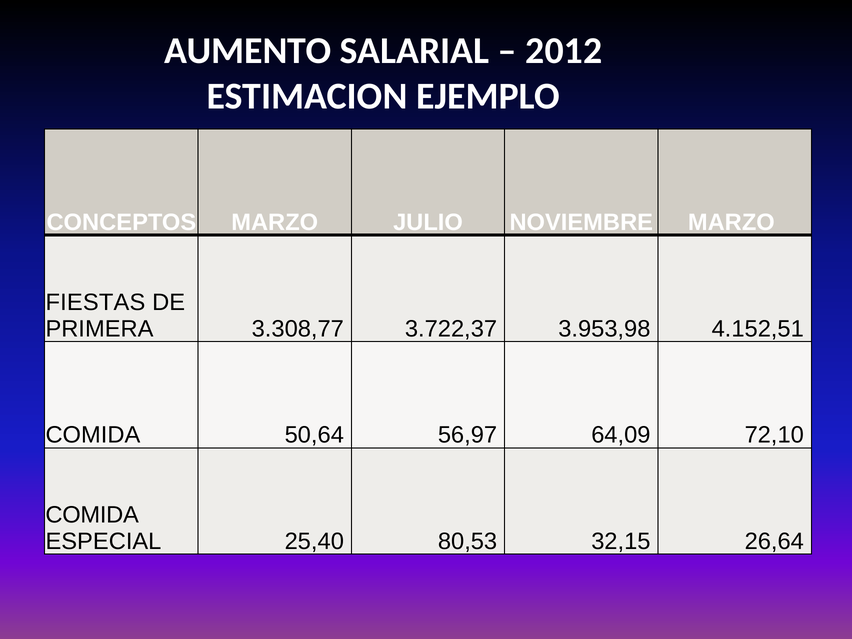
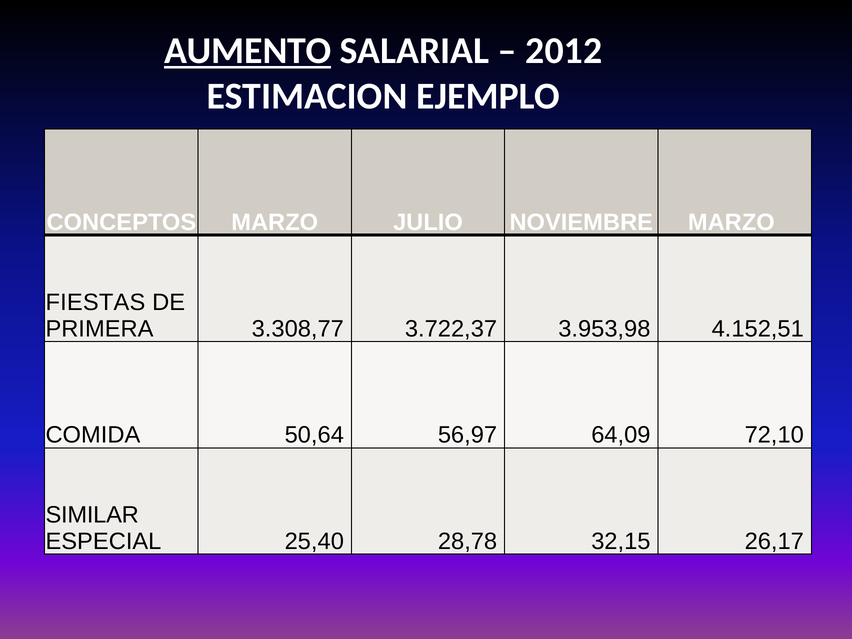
AUMENTO underline: none -> present
COMIDA at (92, 515): COMIDA -> SIMILAR
80,53: 80,53 -> 28,78
26,64: 26,64 -> 26,17
